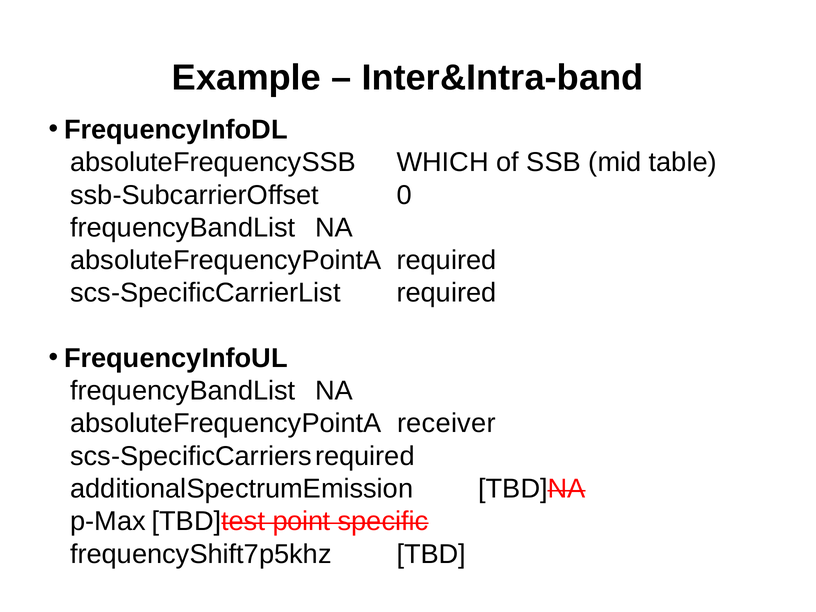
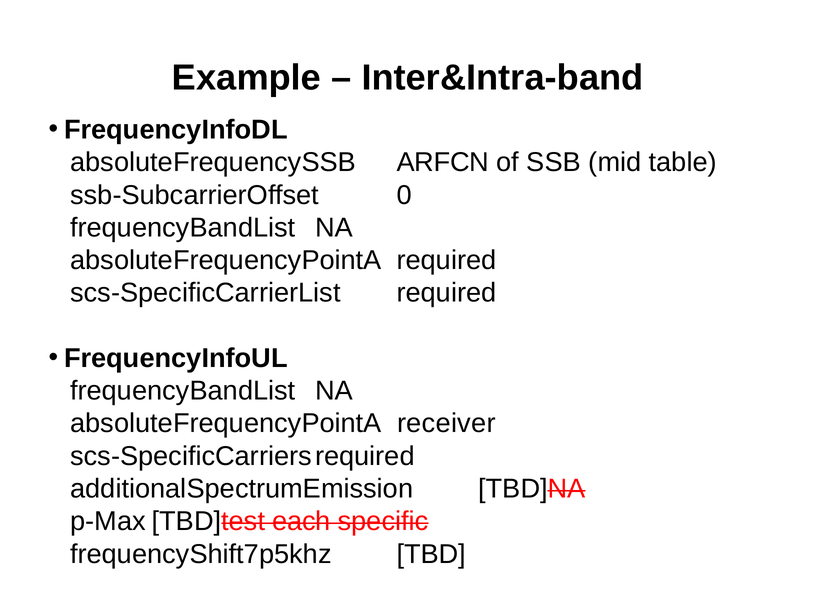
WHICH: WHICH -> ARFCN
point: point -> each
